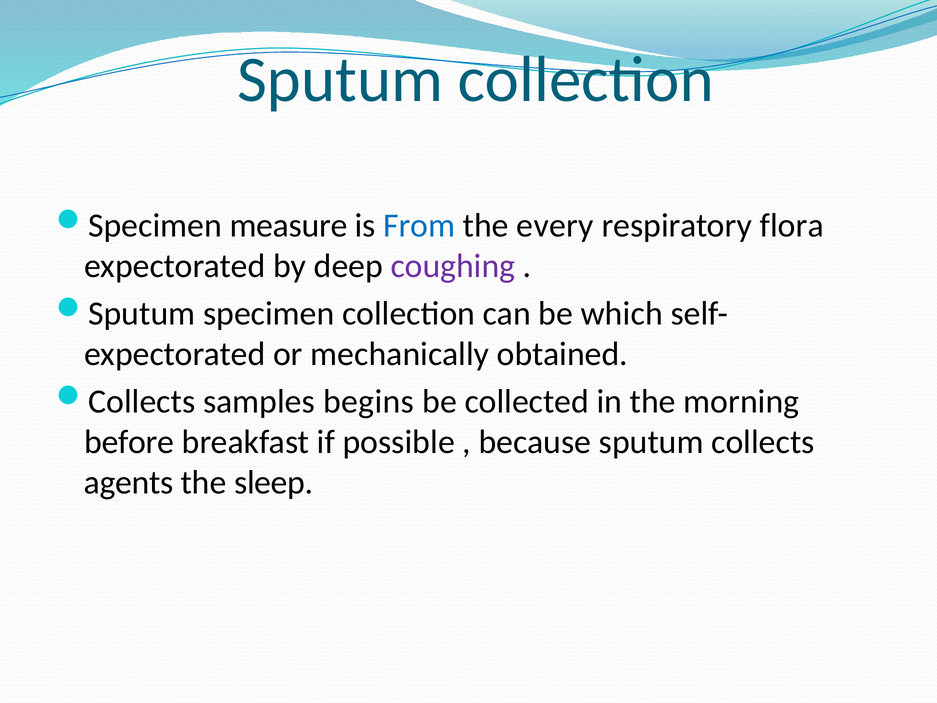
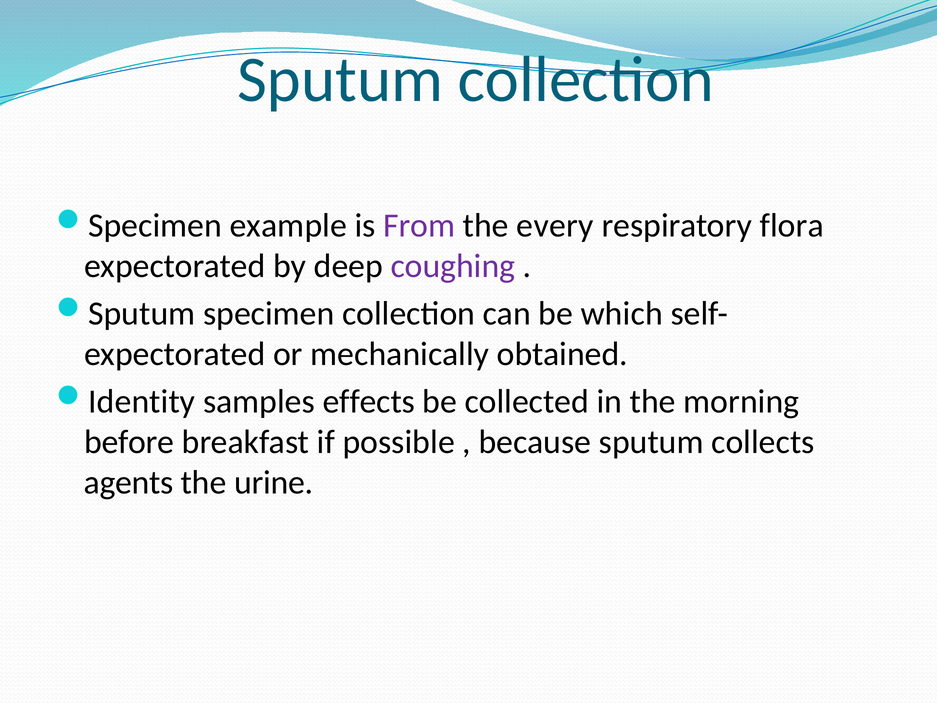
measure: measure -> example
From colour: blue -> purple
Collects at (142, 401): Collects -> Identity
begins: begins -> effects
sleep: sleep -> urine
